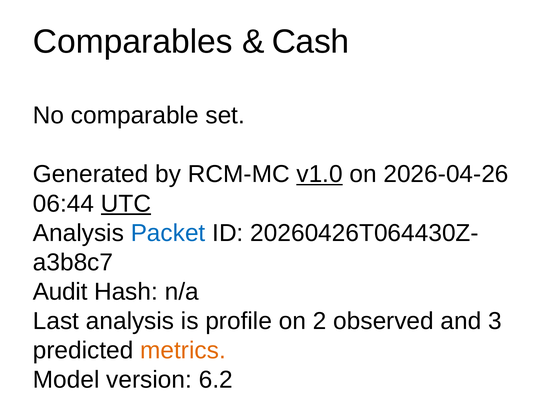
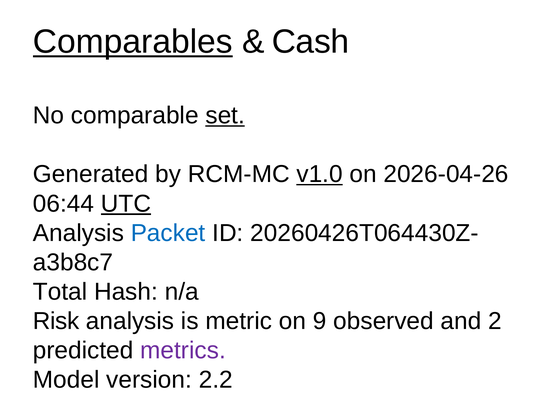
Comparables underline: none -> present
set underline: none -> present
Audit: Audit -> Total
Last: Last -> Risk
profile: profile -> metric
2: 2 -> 9
3: 3 -> 2
metrics colour: orange -> purple
6.2: 6.2 -> 2.2
